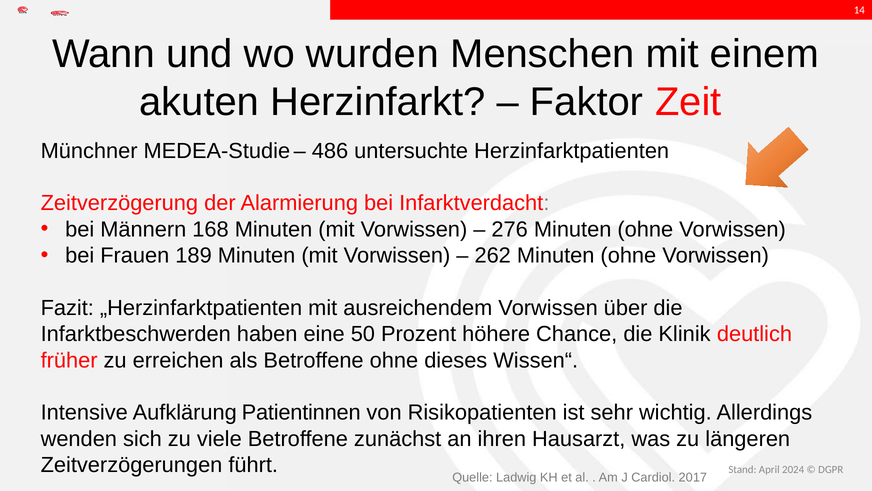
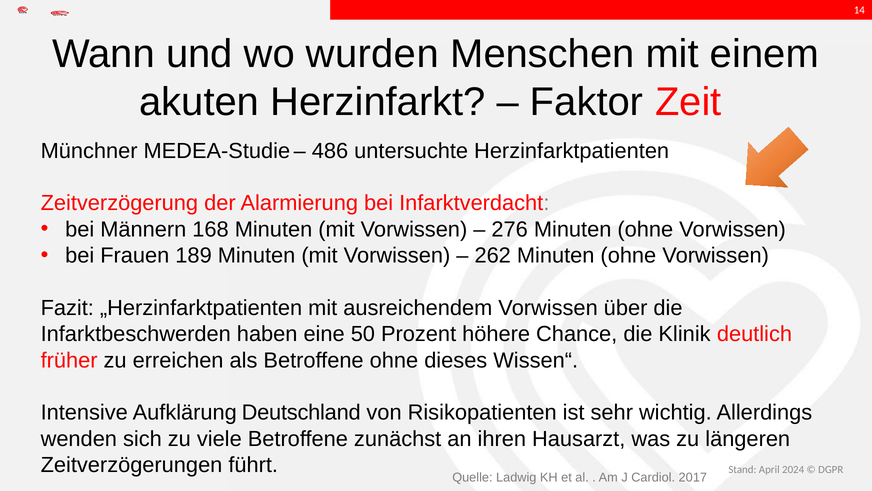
Patientinnen: Patientinnen -> Deutschland
